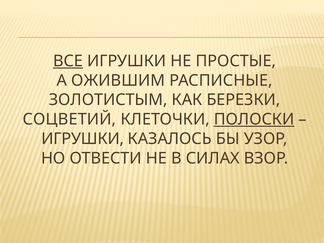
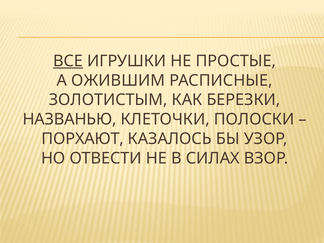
СОЦВЕТИЙ: СОЦВЕТИЙ -> НАЗВАНЬЮ
ПОЛОСКИ underline: present -> none
ИГРУШКИ at (83, 139): ИГРУШКИ -> ПОРХАЮТ
